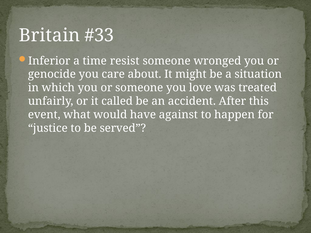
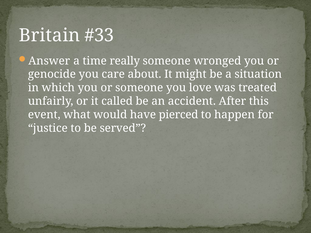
Inferior: Inferior -> Answer
resist: resist -> really
against: against -> pierced
